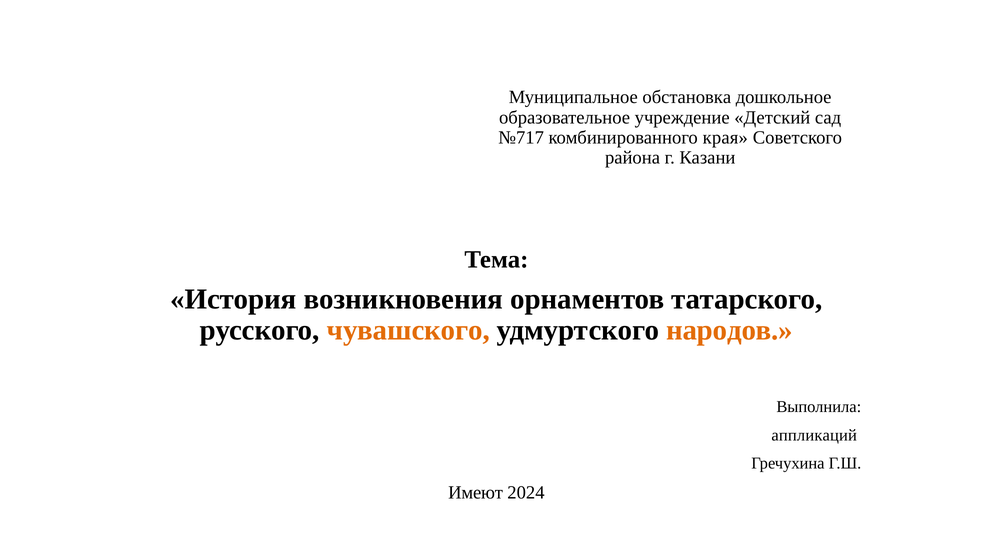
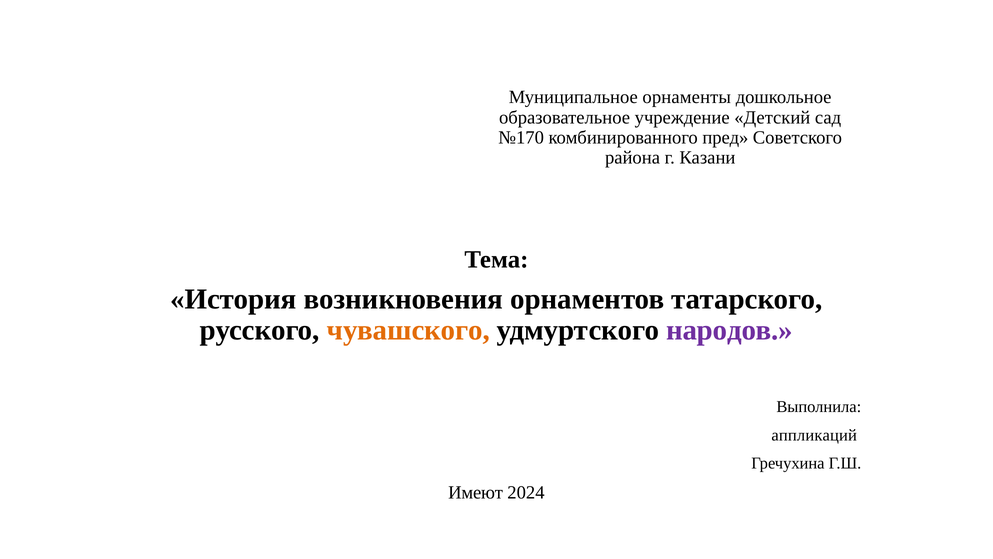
обстановка: обстановка -> орнаменты
№717: №717 -> №170
края: края -> пред
народов colour: orange -> purple
